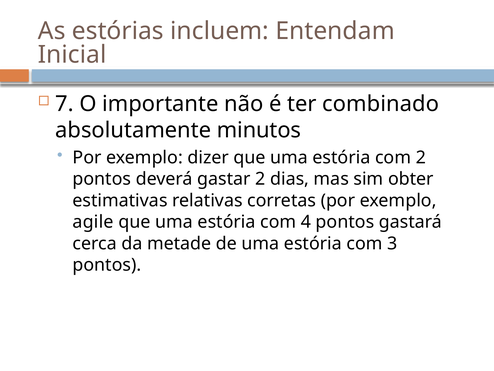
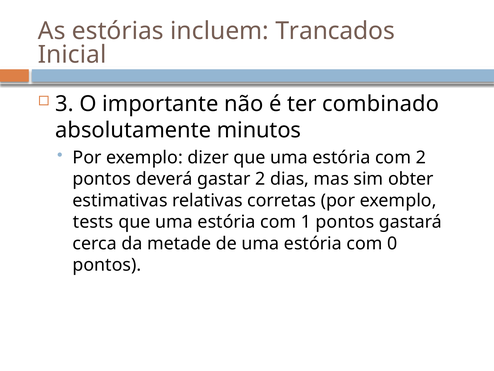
Entendam: Entendam -> Trancados
7: 7 -> 3
agile: agile -> tests
4: 4 -> 1
3: 3 -> 0
